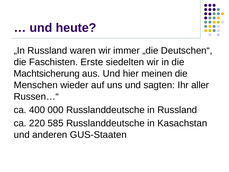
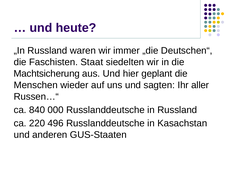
Erste: Erste -> Staat
meinen: meinen -> geplant
400: 400 -> 840
585: 585 -> 496
